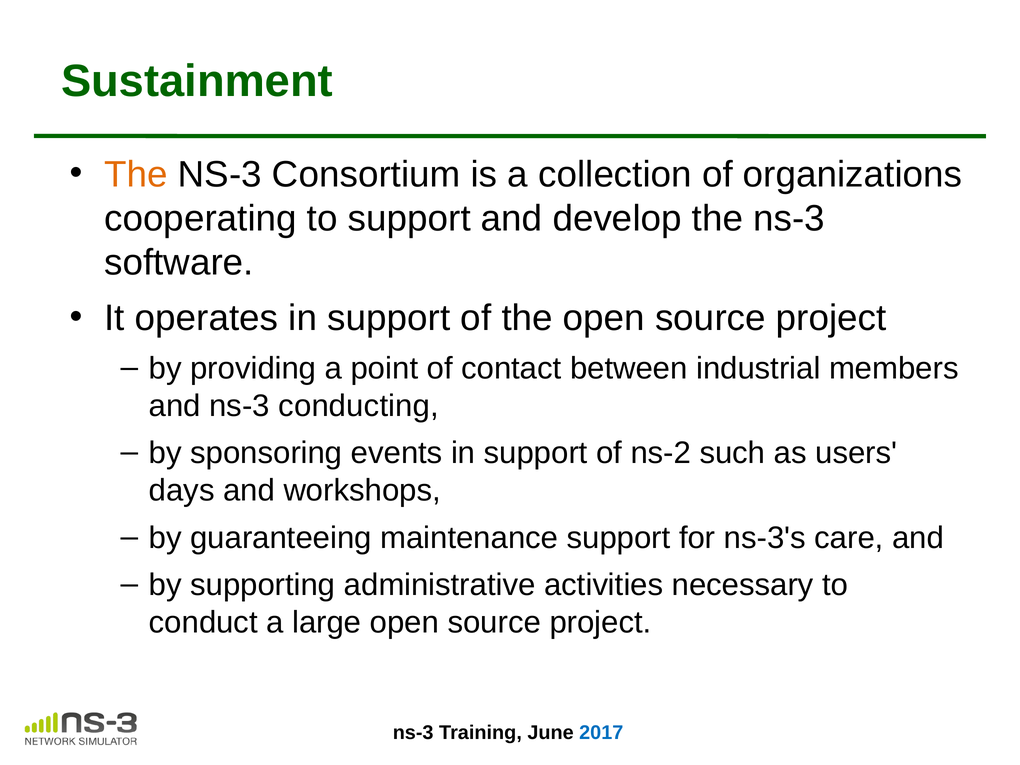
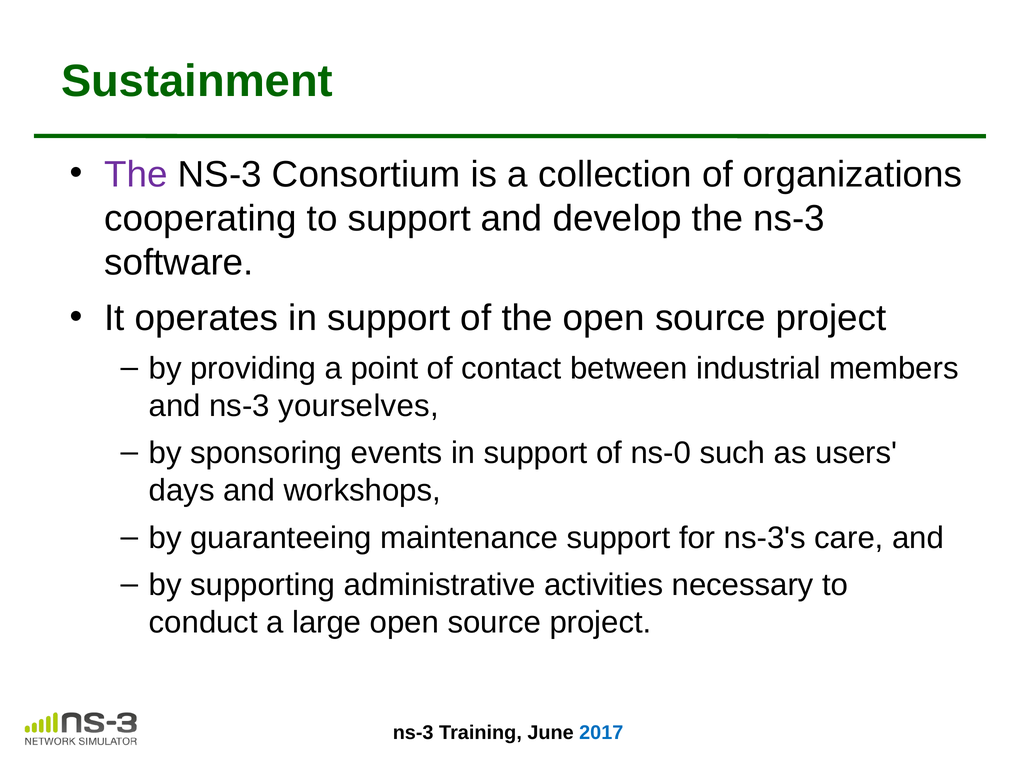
The at (136, 174) colour: orange -> purple
conducting: conducting -> yourselves
ns-2: ns-2 -> ns-0
